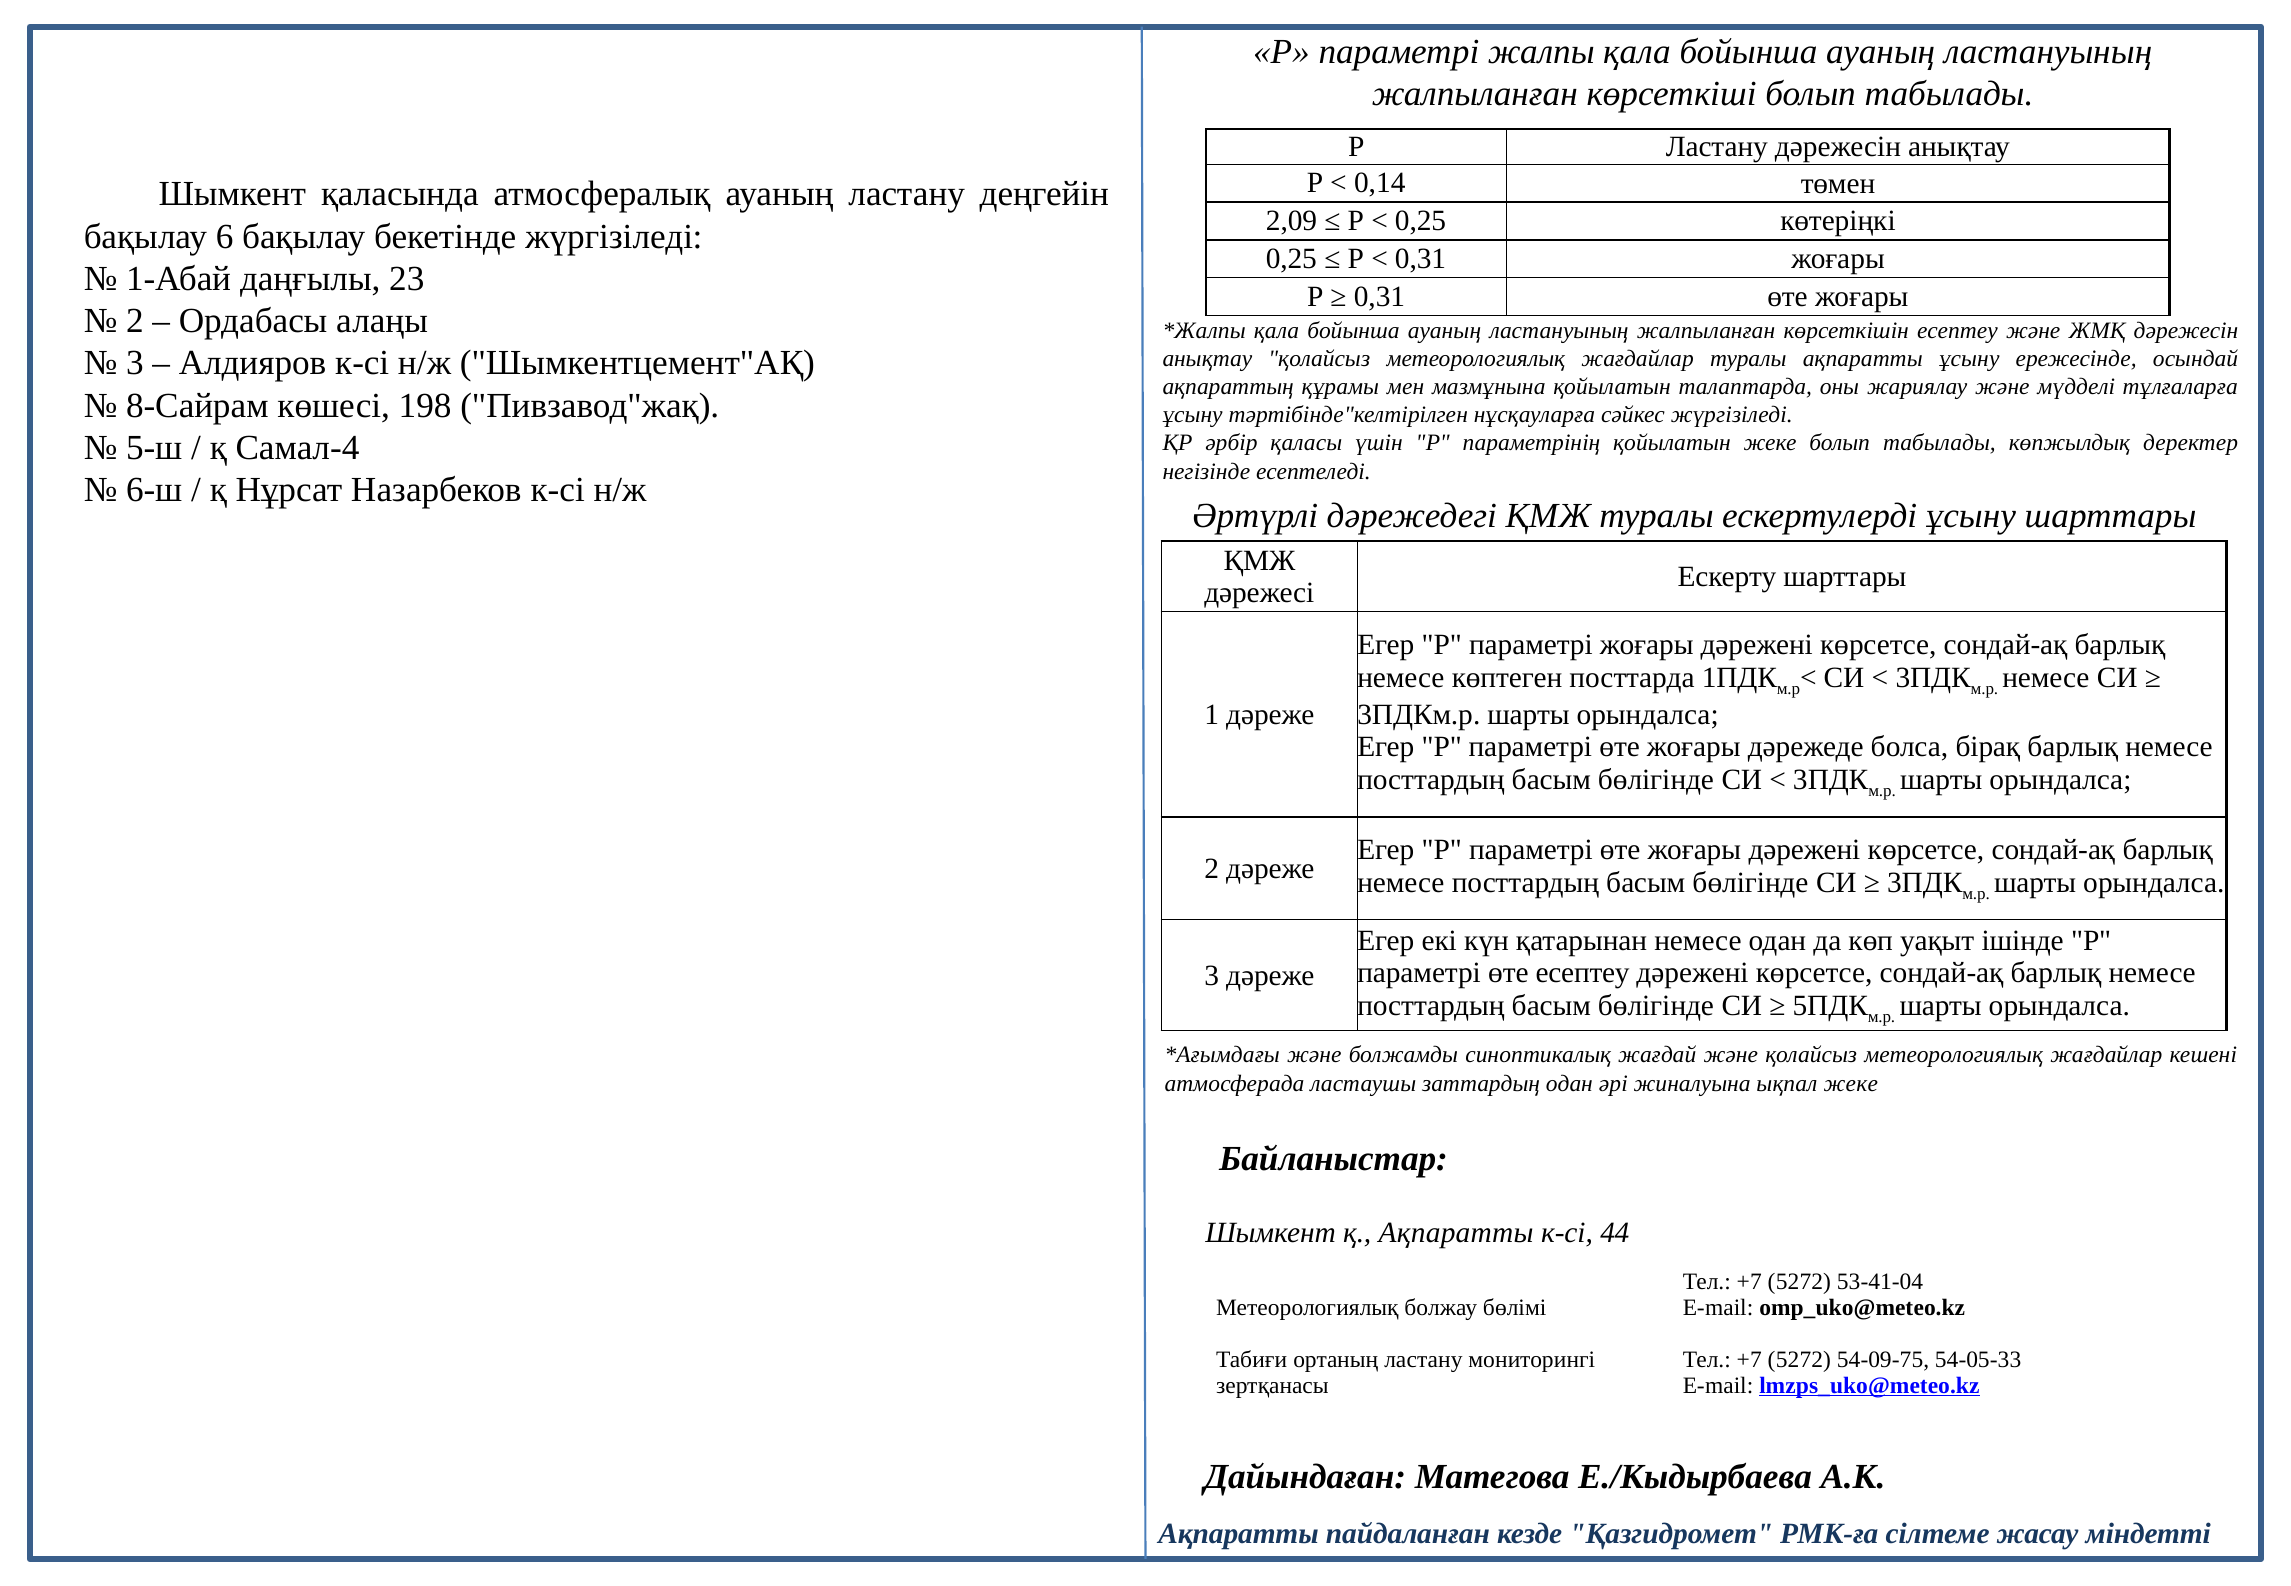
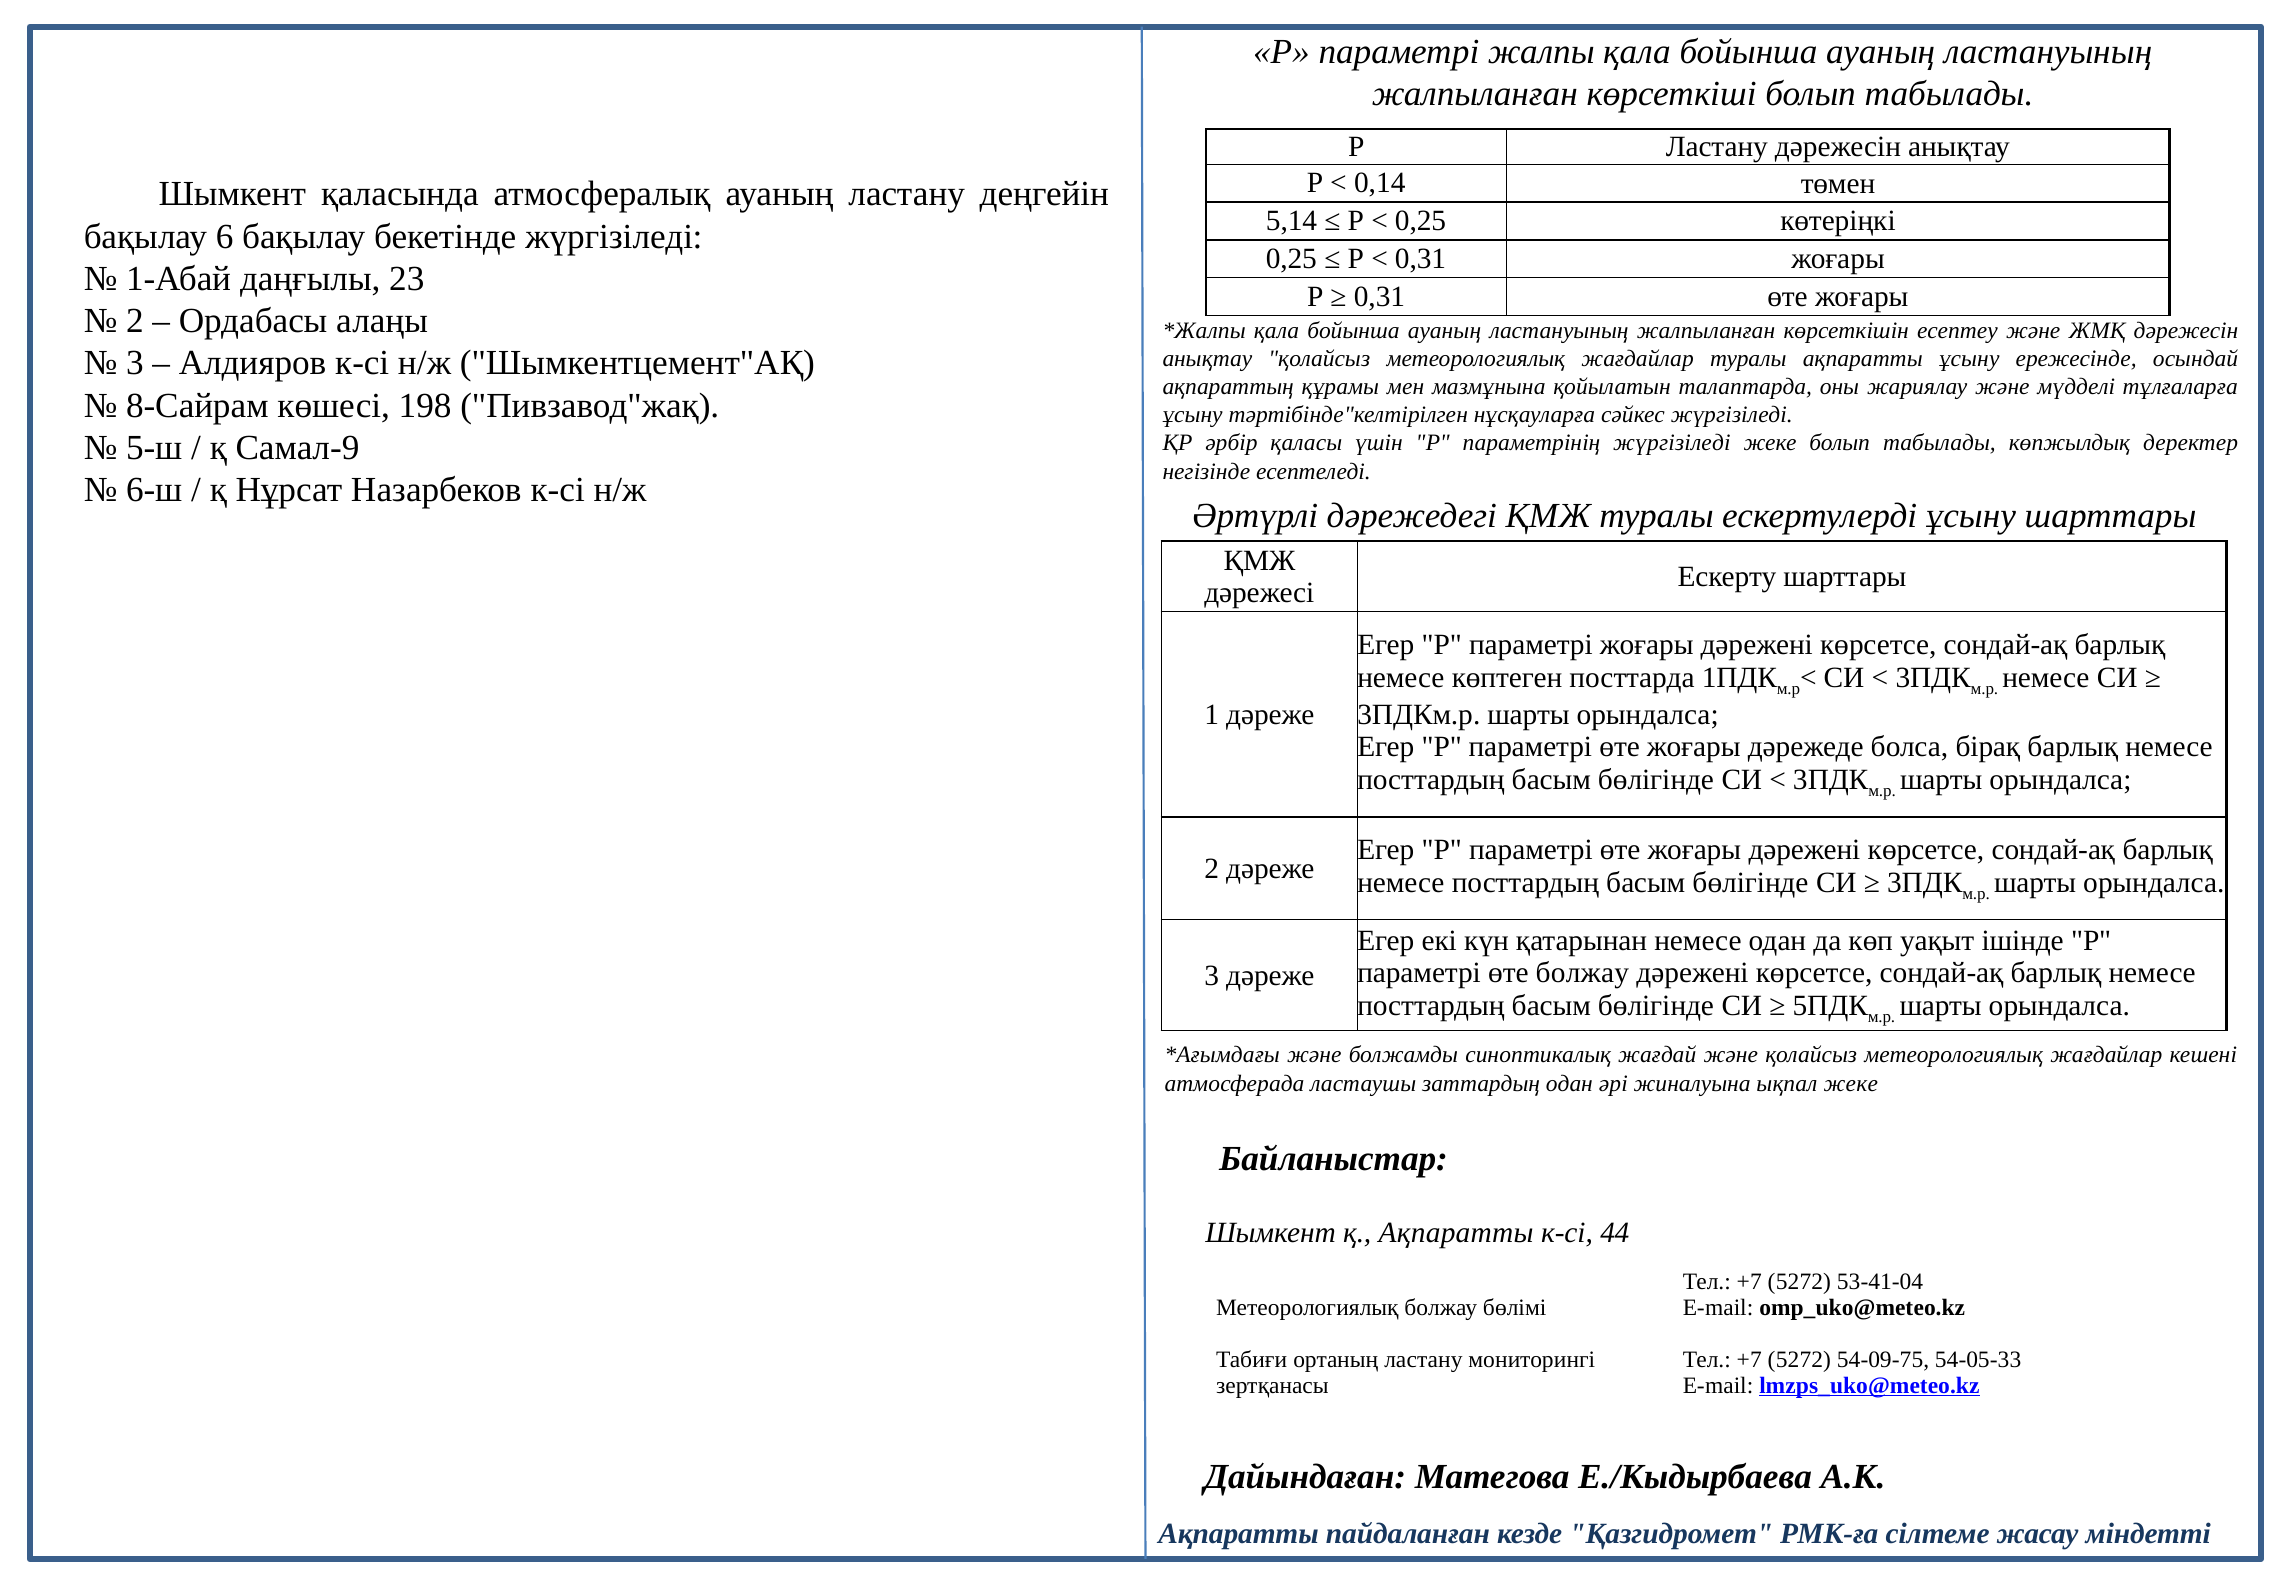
2,09: 2,09 -> 5,14
Самал-4: Самал-4 -> Самал-9
параметрінің қойылатын: қойылатын -> жүргізіледі
өте есептеу: есептеу -> болжау
